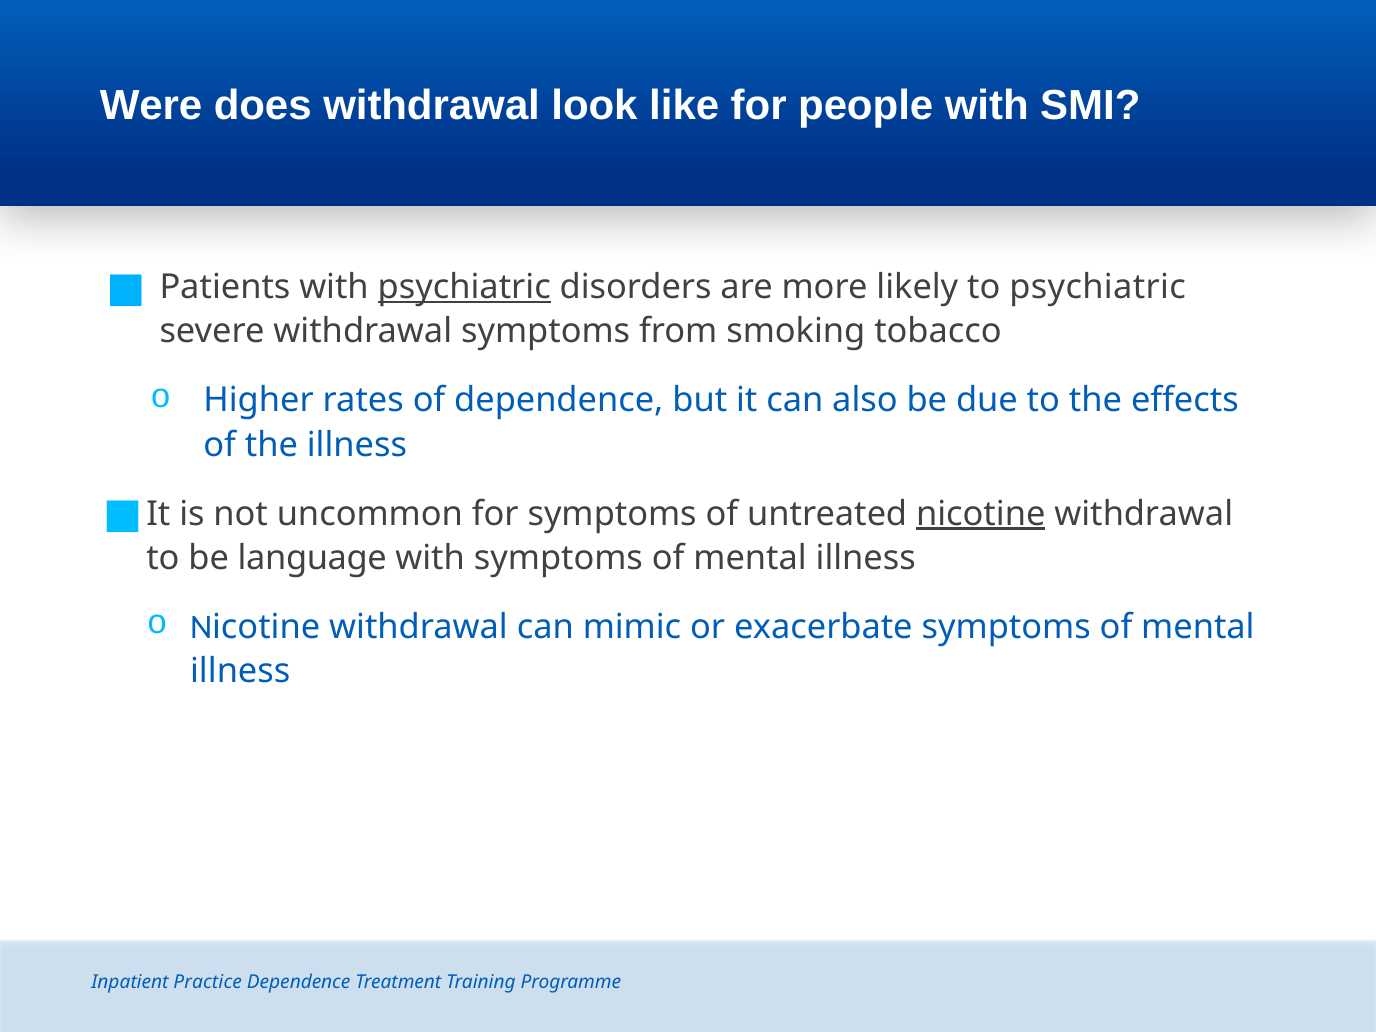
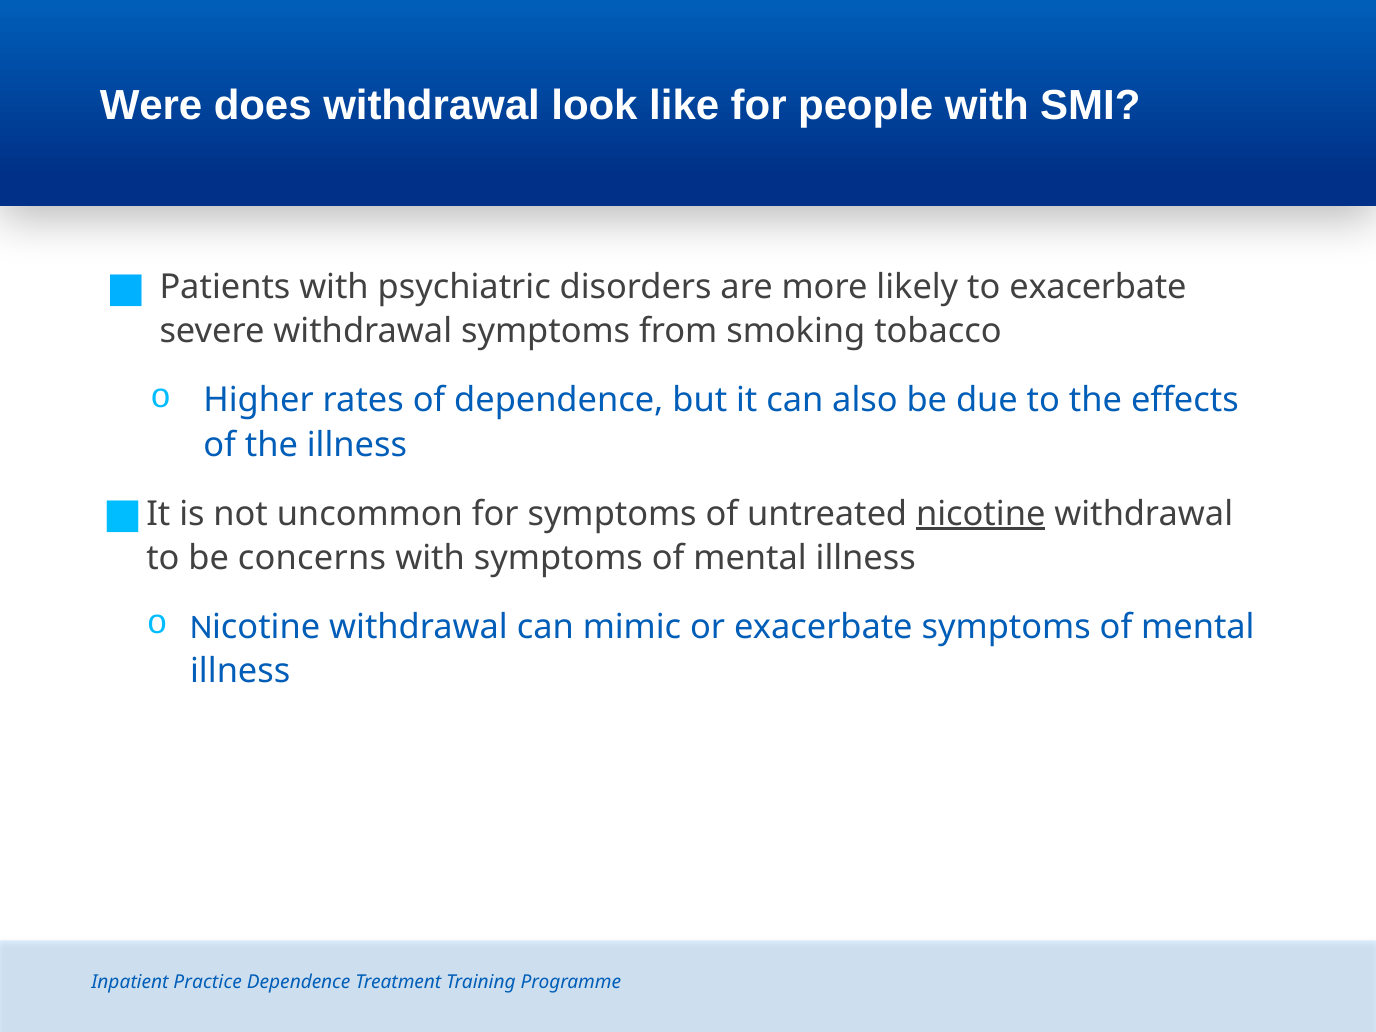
psychiatric at (464, 287) underline: present -> none
to psychiatric: psychiatric -> exacerbate
language: language -> concerns
